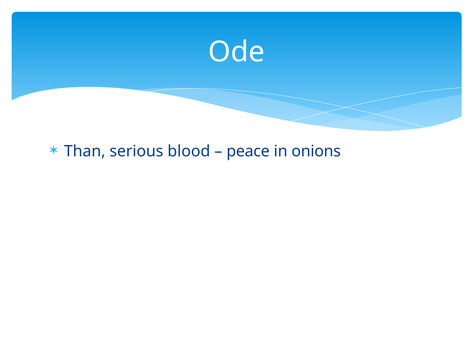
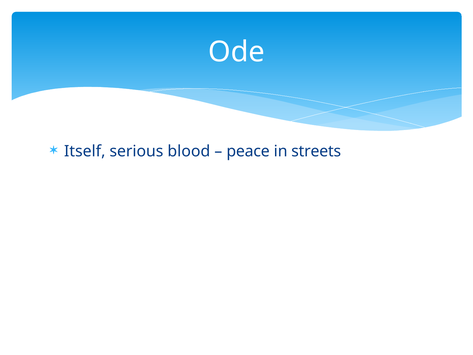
Than: Than -> Itself
onions: onions -> streets
